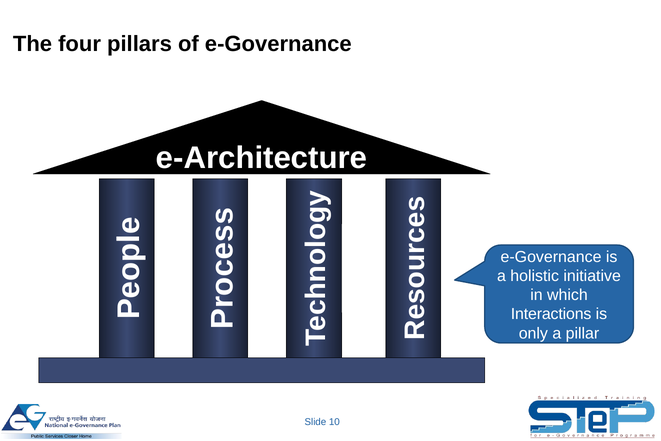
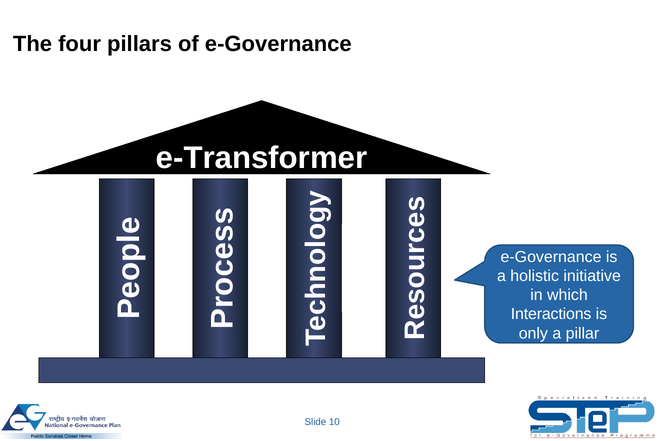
e-Architecture: e-Architecture -> e-Transformer
